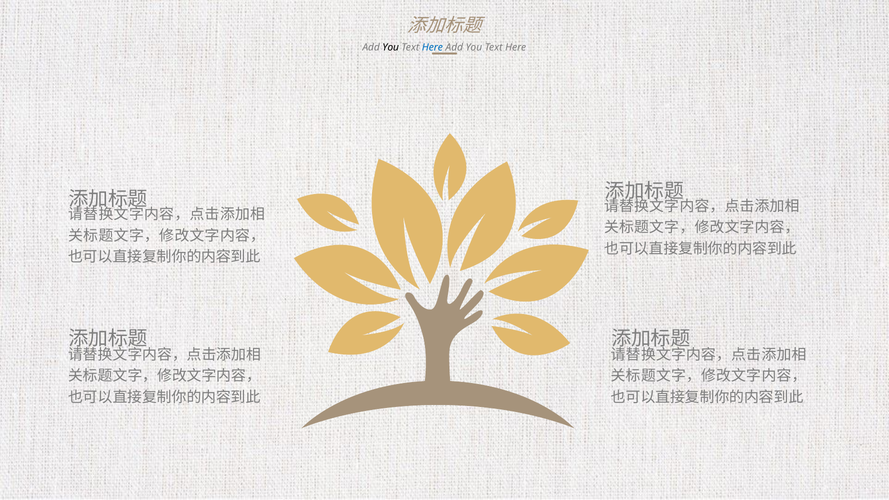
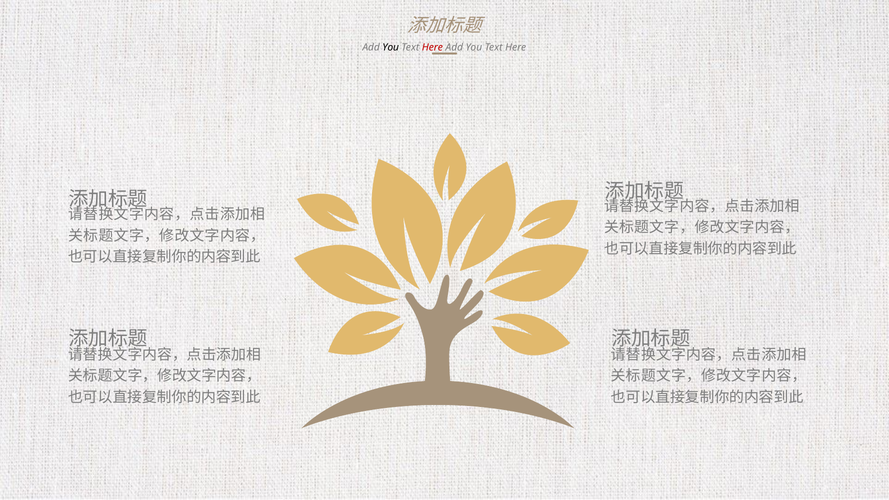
Here at (432, 47) colour: blue -> red
